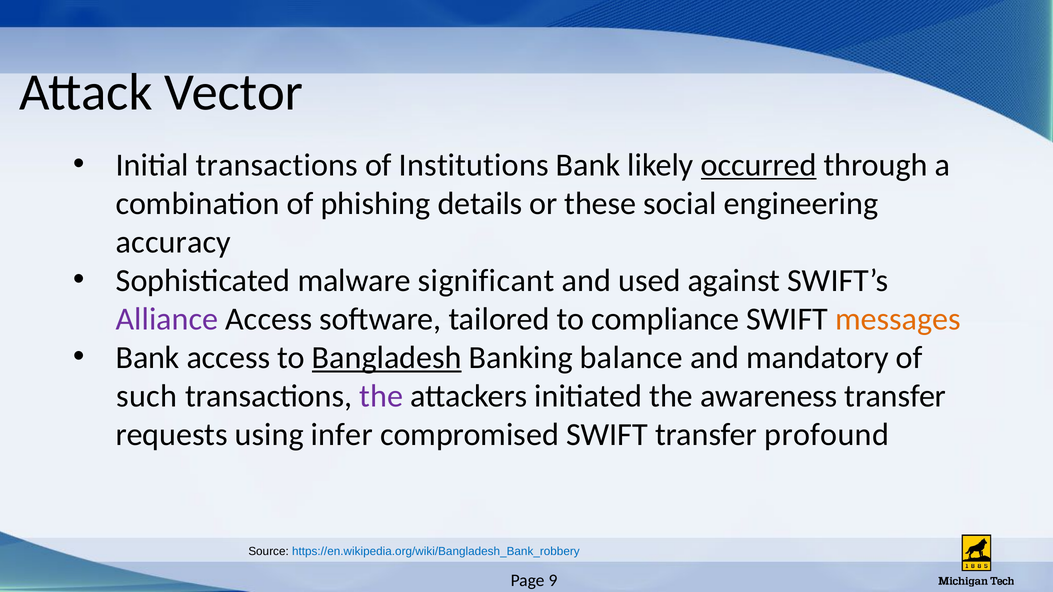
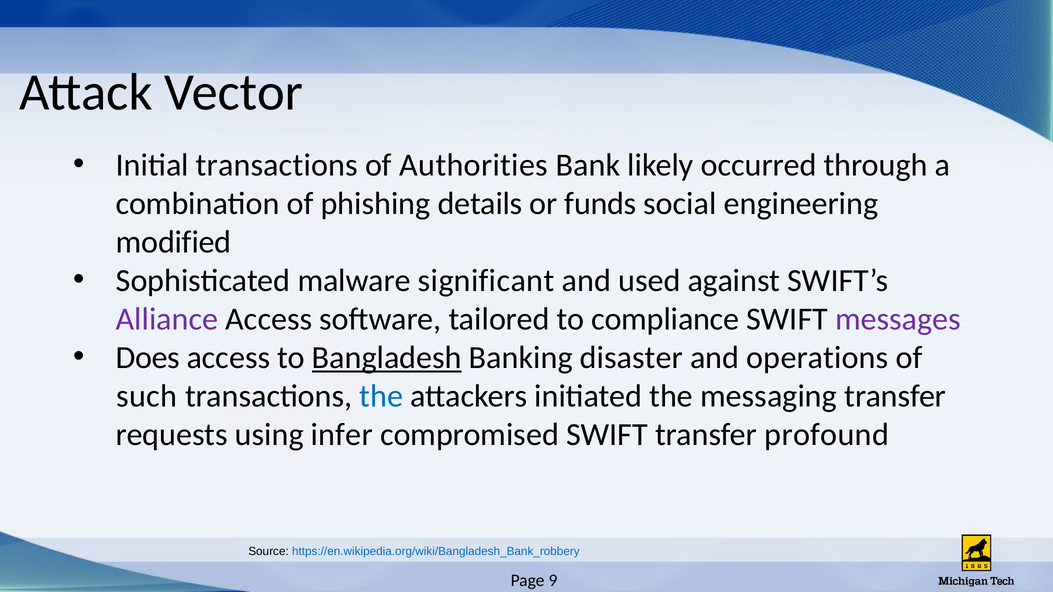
Institutions: Institutions -> Authorities
occurred underline: present -> none
these: these -> funds
accuracy: accuracy -> modified
messages colour: orange -> purple
Bank at (148, 358): Bank -> Does
balance: balance -> disaster
mandatory: mandatory -> operations
the at (381, 396) colour: purple -> blue
awareness: awareness -> messaging
